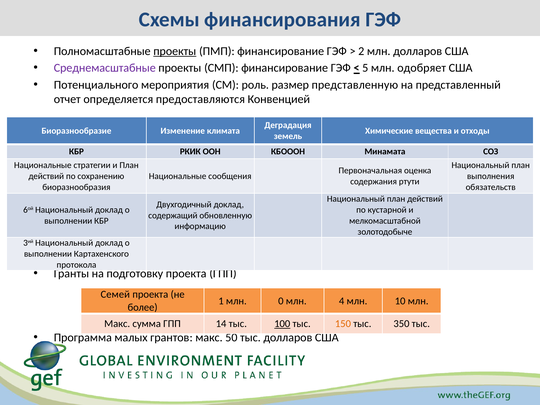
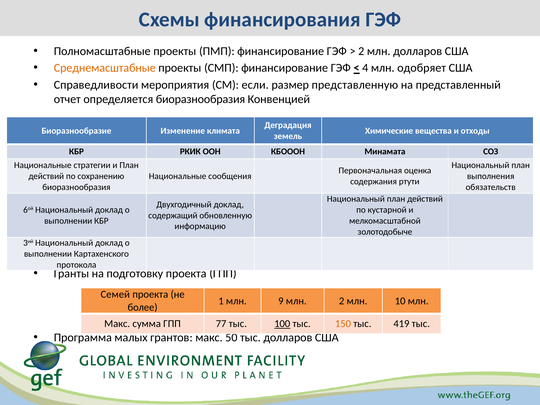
проекты at (175, 51) underline: present -> none
Среднемасштабные colour: purple -> orange
5: 5 -> 4
Потенциального: Потенциального -> Справедливости
роль: роль -> если
определяется предоставляются: предоставляются -> биоразнообразия
0: 0 -> 9
млн 4: 4 -> 2
14: 14 -> 77
350: 350 -> 419
